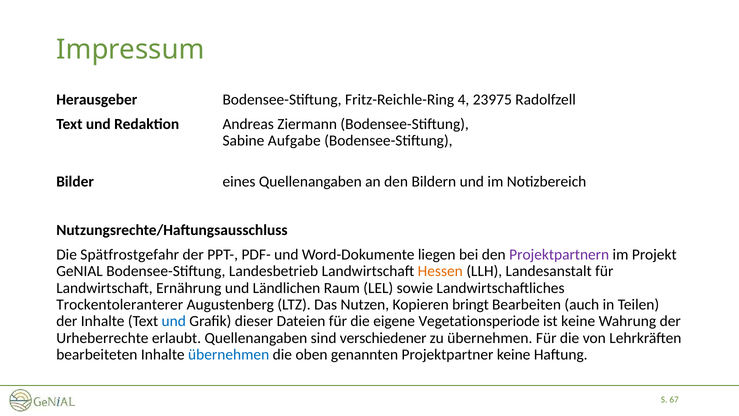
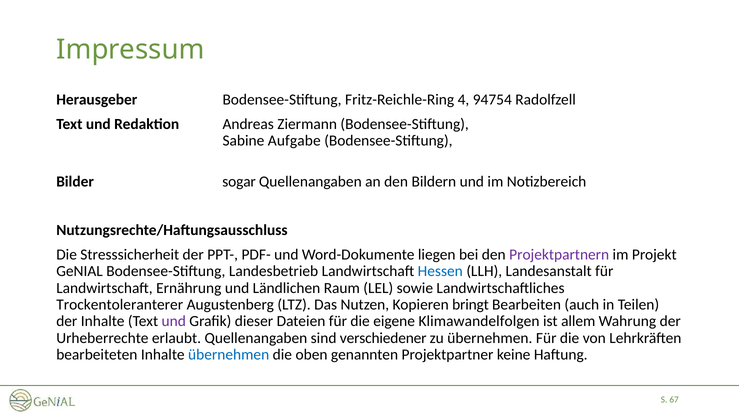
23975: 23975 -> 94754
eines: eines -> sogar
Spätfrostgefahr: Spätfrostgefahr -> Stresssicherheit
Hessen colour: orange -> blue
und at (174, 321) colour: blue -> purple
Vegetationsperiode: Vegetationsperiode -> Klimawandelfolgen
ist keine: keine -> allem
